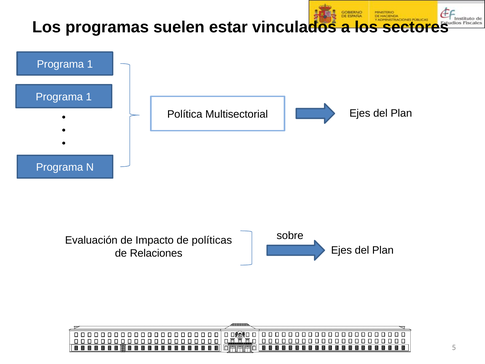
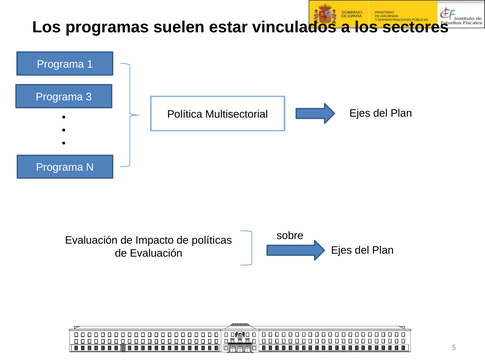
1 at (89, 97): 1 -> 3
de Relaciones: Relaciones -> Evaluación
